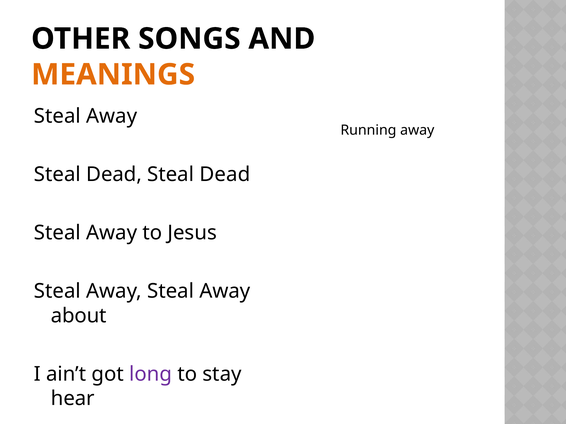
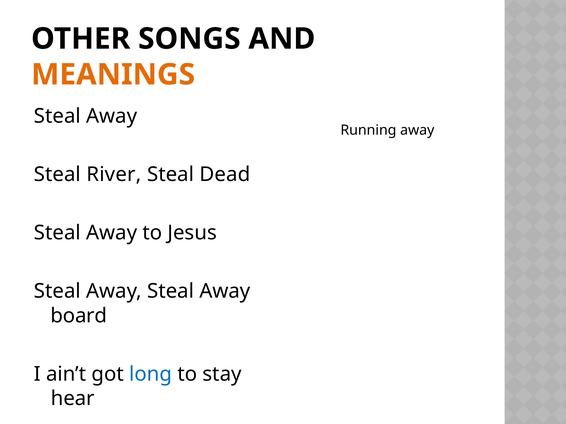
Dead at (114, 175): Dead -> River
about: about -> board
long colour: purple -> blue
